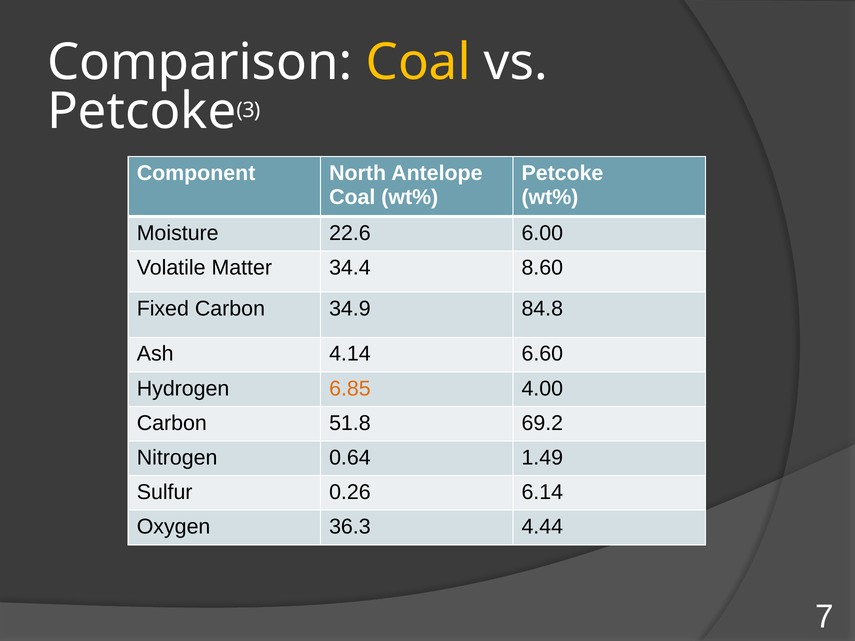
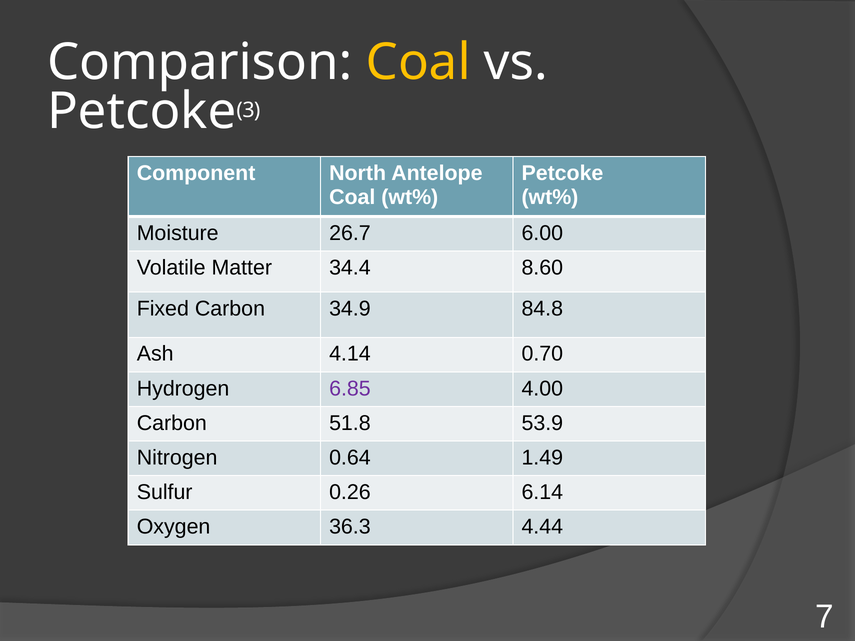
22.6: 22.6 -> 26.7
6.60: 6.60 -> 0.70
6.85 colour: orange -> purple
69.2: 69.2 -> 53.9
